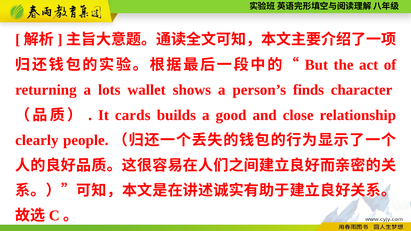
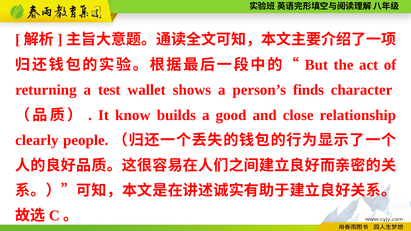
lots: lots -> test
cards: cards -> know
